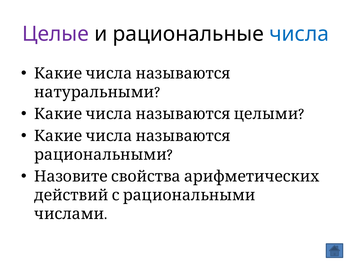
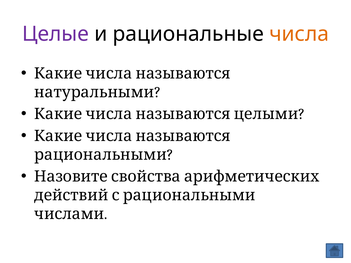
числа colour: blue -> orange
